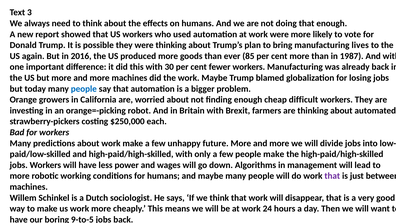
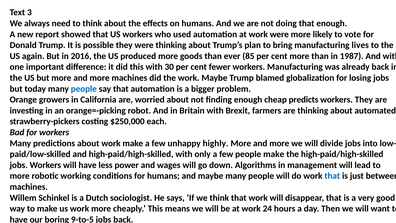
difficult: difficult -> predicts
future: future -> highly
that at (332, 176) colour: purple -> blue
